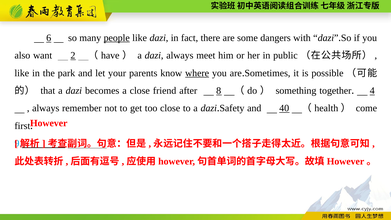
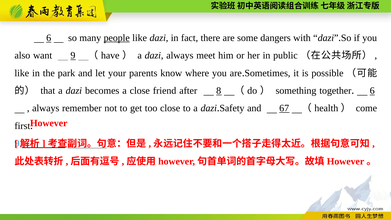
want 2: 2 -> 9
where underline: present -> none
4 at (372, 91): 4 -> 6
40: 40 -> 67
